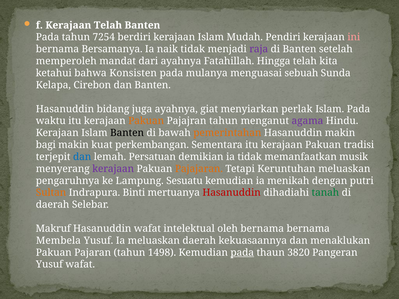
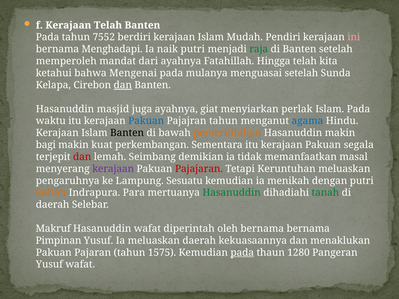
7254: 7254 -> 7552
Bersamanya: Bersamanya -> Menghadapi
naik tidak: tidak -> putri
raja colour: purple -> green
Konsisten: Konsisten -> Mengenai
menguasai sebuah: sebuah -> setelah
dan at (123, 85) underline: none -> present
bidang: bidang -> masjid
Pakuan at (146, 121) colour: orange -> blue
agama colour: purple -> blue
tradisi: tradisi -> segala
dan at (82, 157) colour: blue -> red
Persatuan: Persatuan -> Seimbang
musik: musik -> masal
Pajajaran colour: orange -> red
Binti: Binti -> Para
Hasanuddin at (232, 193) colour: red -> green
intelektual: intelektual -> diperintah
Membela: Membela -> Pimpinan
1498: 1498 -> 1575
3820: 3820 -> 1280
